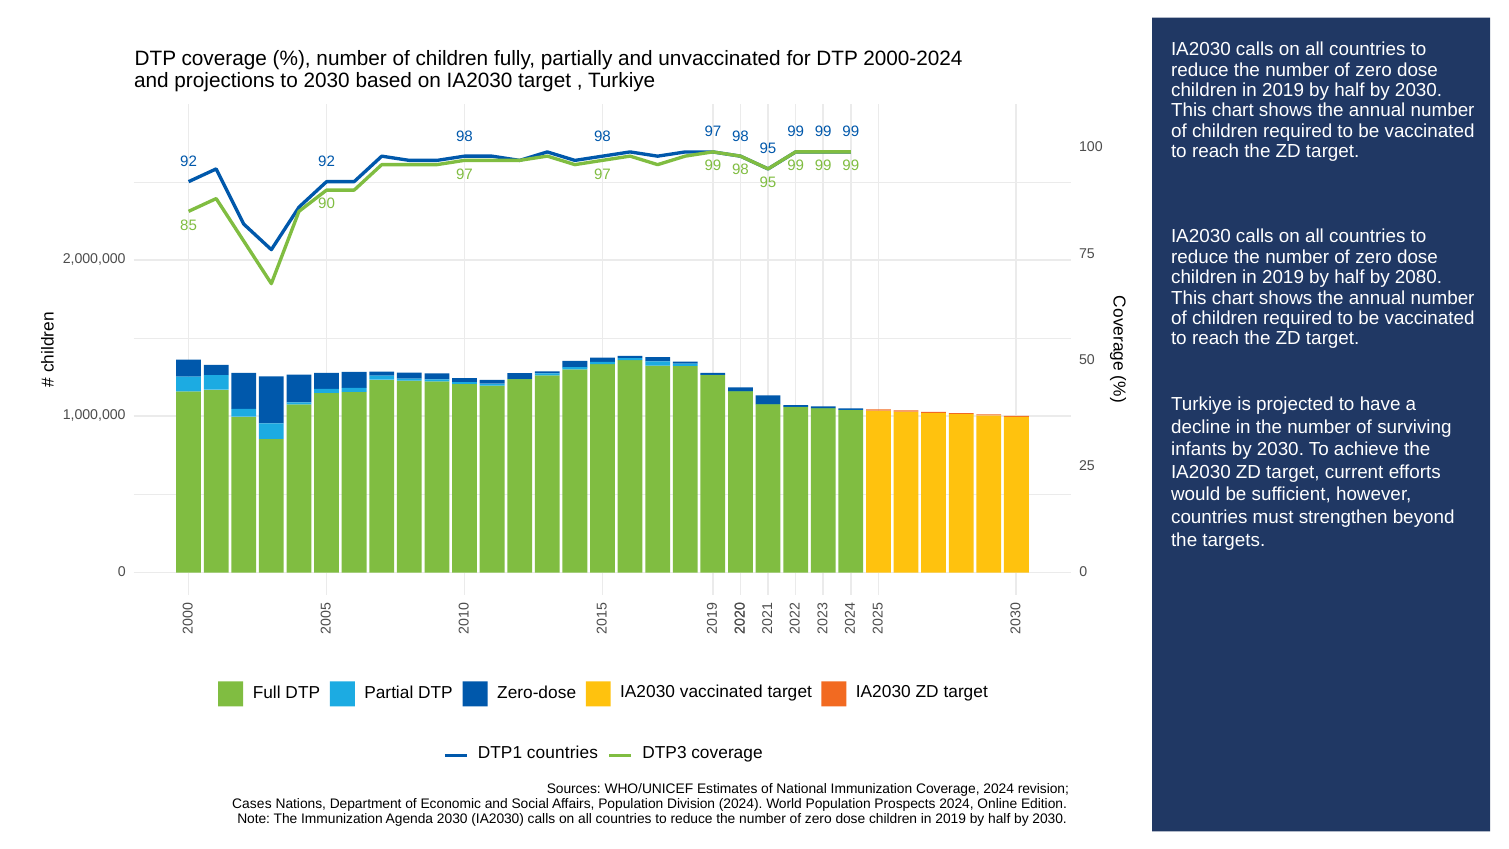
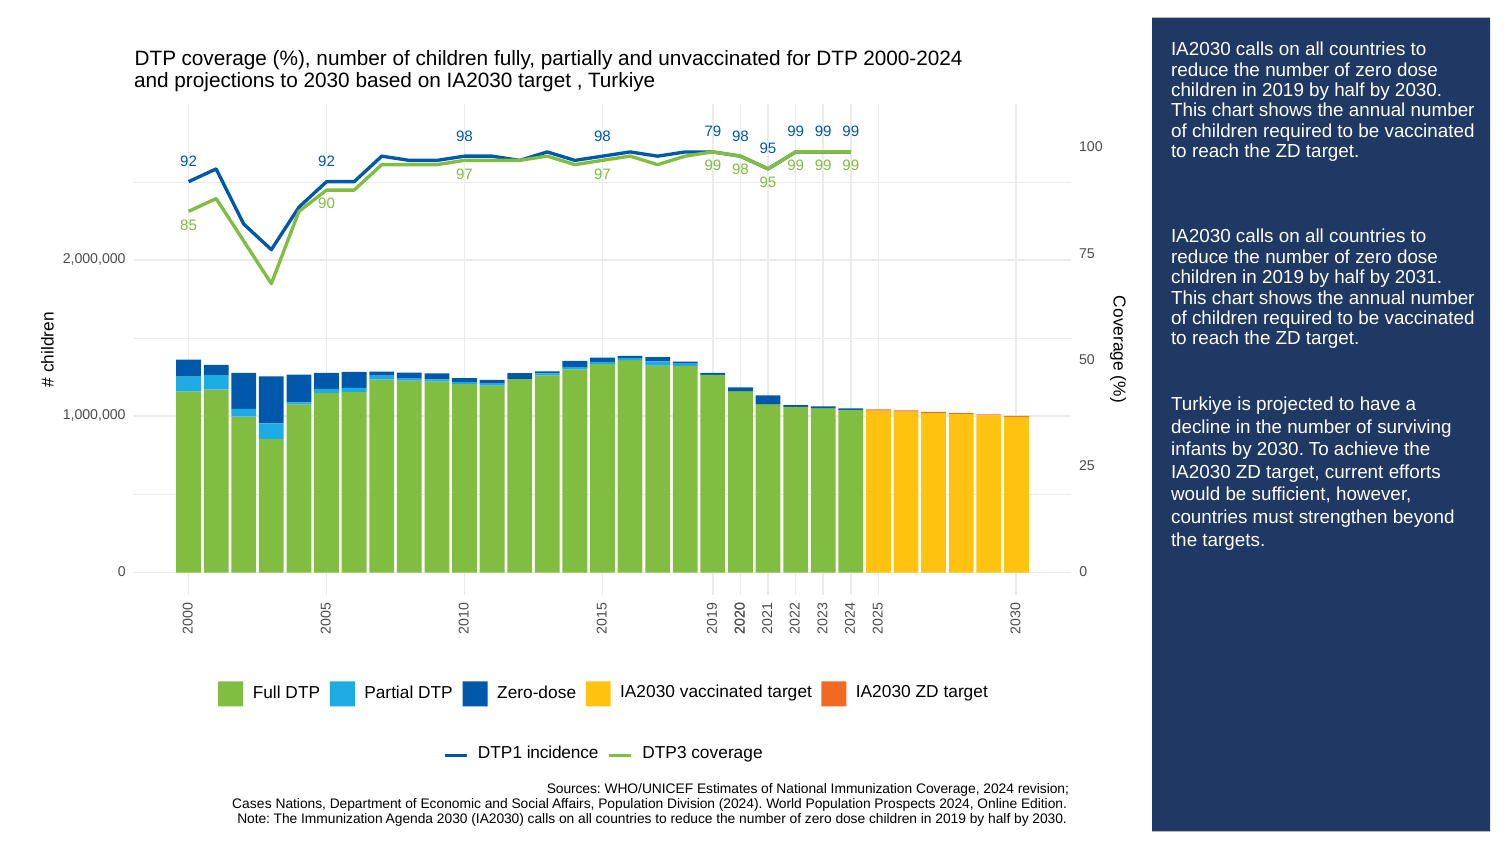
98 97: 97 -> 79
2080: 2080 -> 2031
DTP1 countries: countries -> incidence
